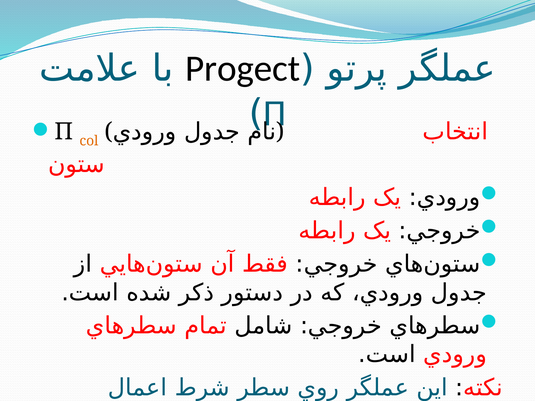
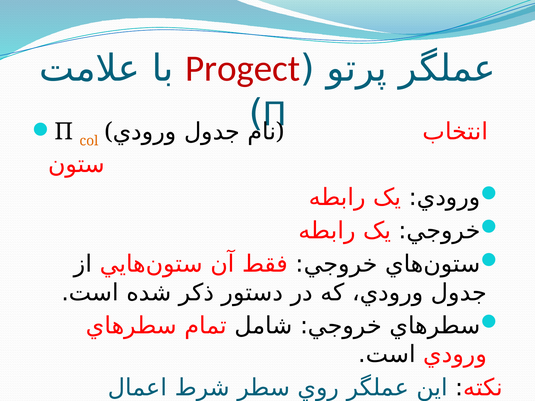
Progect colour: black -> red
